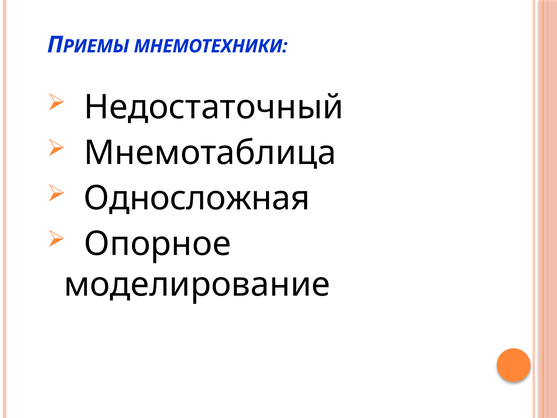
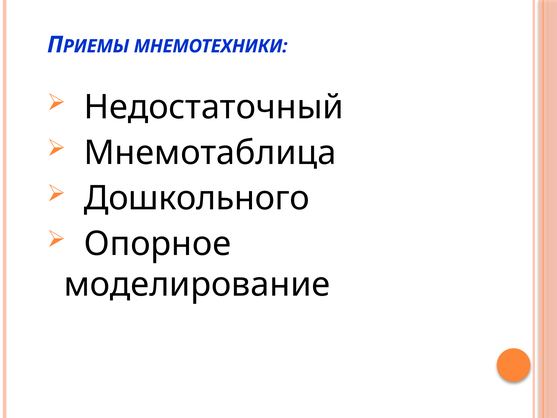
Односложная: Односложная -> Дошкольного
